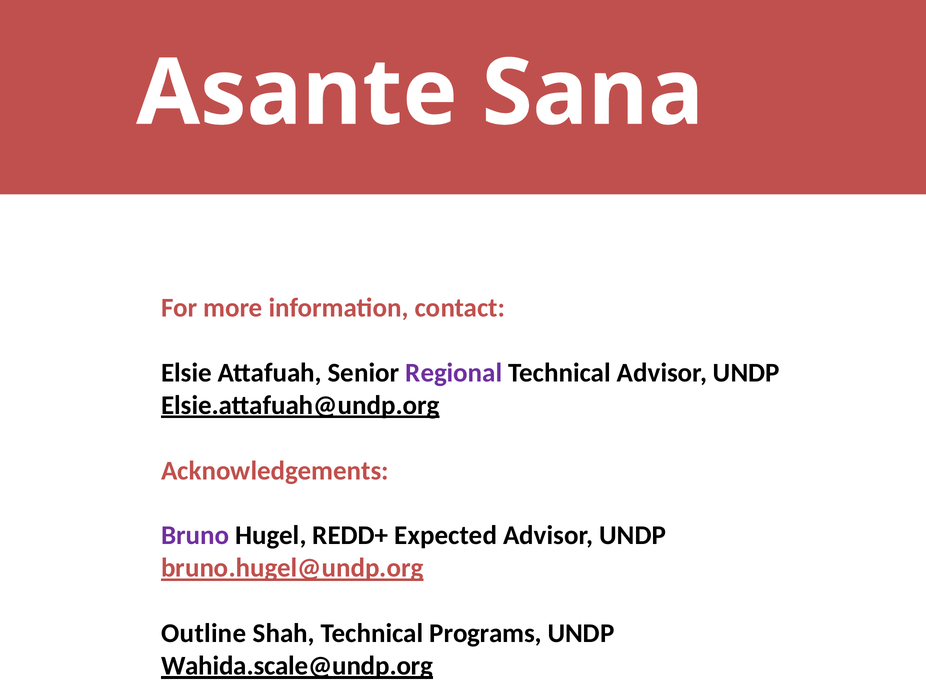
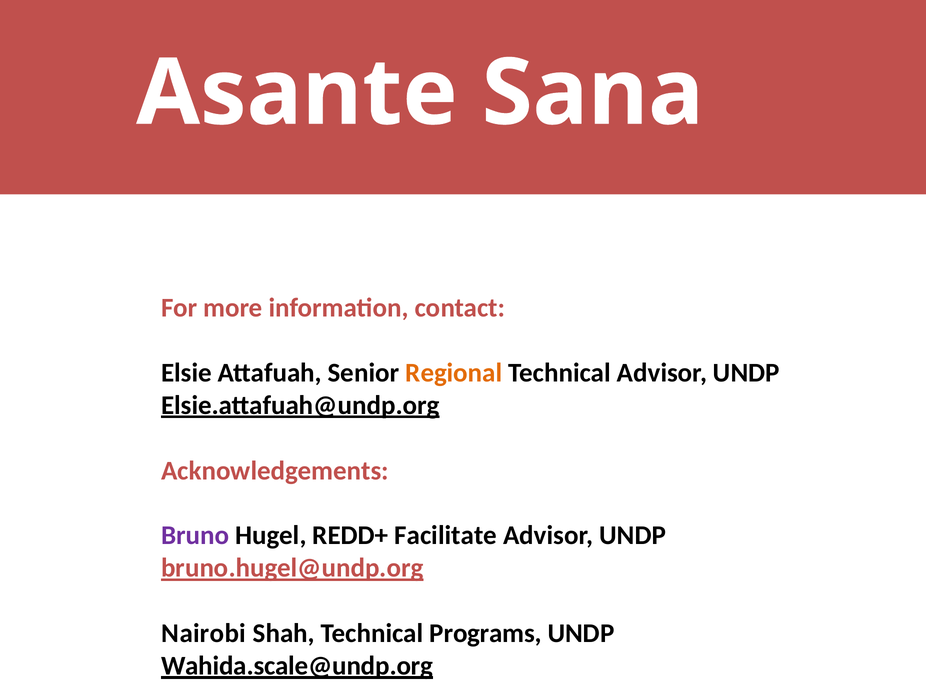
Regional colour: purple -> orange
Expected: Expected -> Facilitate
Outline: Outline -> Nairobi
